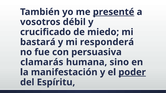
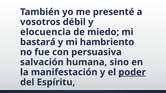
presenté underline: present -> none
crucificado: crucificado -> elocuencia
responderá: responderá -> hambriento
clamarás: clamarás -> salvación
